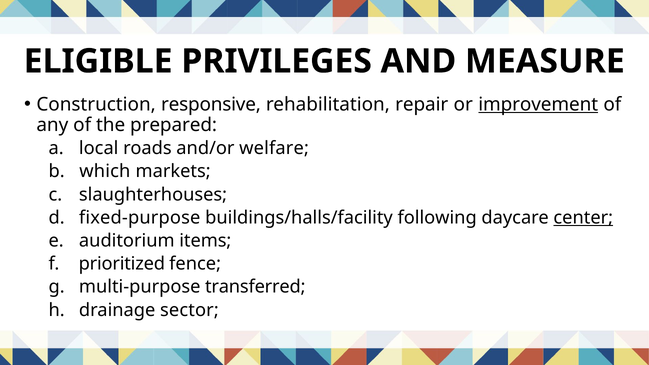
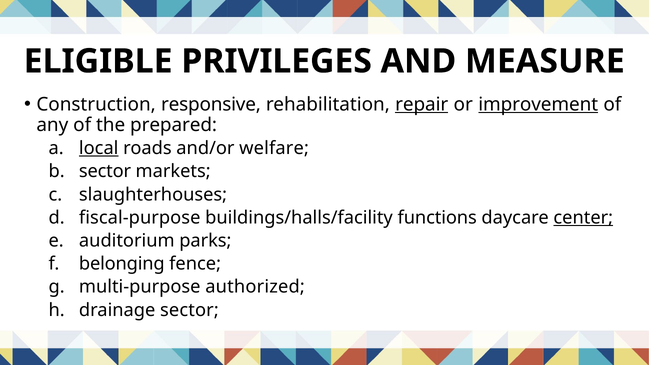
repair underline: none -> present
local underline: none -> present
which at (105, 171): which -> sector
fixed-purpose: fixed-purpose -> fiscal-purpose
following: following -> functions
items: items -> parks
prioritized: prioritized -> belonging
transferred: transferred -> authorized
